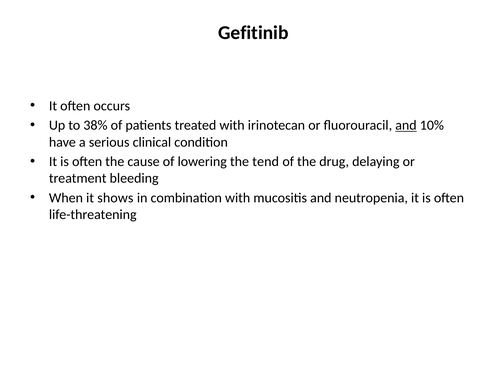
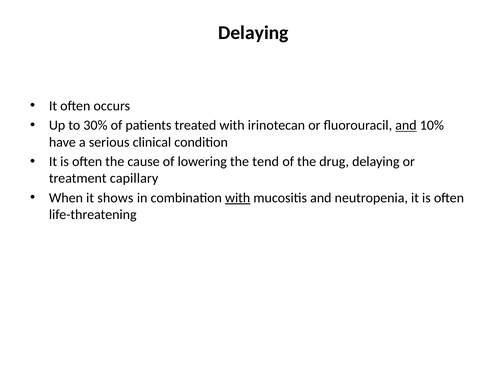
Gefitinib at (253, 33): Gefitinib -> Delaying
38%: 38% -> 30%
bleeding: bleeding -> capillary
with at (238, 198) underline: none -> present
